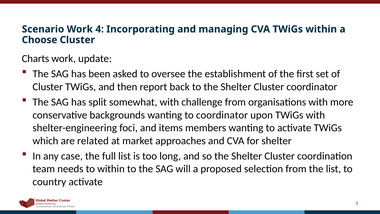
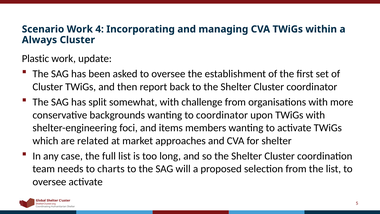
Choose: Choose -> Always
Charts: Charts -> Plastic
to within: within -> charts
country at (49, 182): country -> oversee
